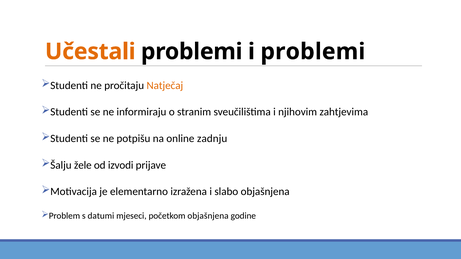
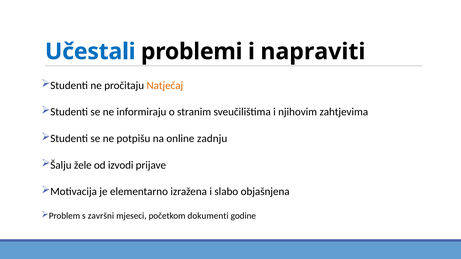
Učestali colour: orange -> blue
i problemi: problemi -> napraviti
datumi: datumi -> završni
početkom objašnjena: objašnjena -> dokumenti
